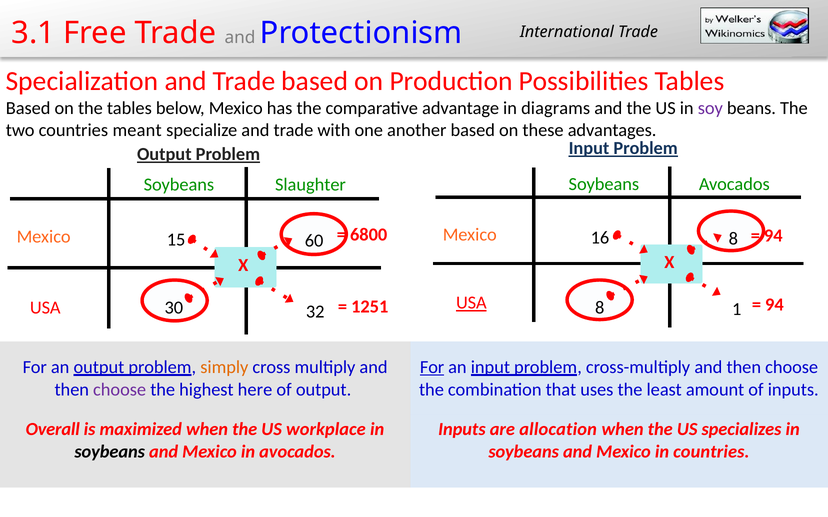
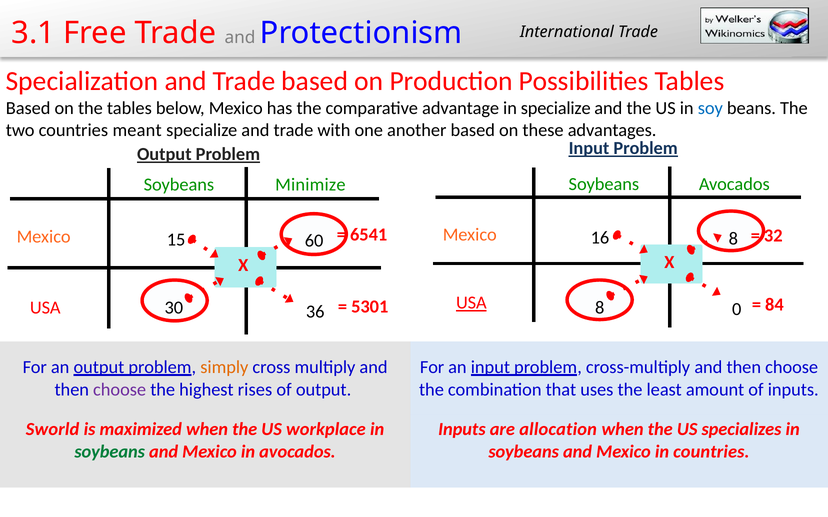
in diagrams: diagrams -> specialize
soy colour: purple -> blue
Slaughter: Slaughter -> Minimize
6800: 6800 -> 6541
94 at (773, 236): 94 -> 32
94 at (774, 305): 94 -> 84
1251: 1251 -> 5301
1: 1 -> 0
32: 32 -> 36
For at (432, 367) underline: present -> none
here: here -> rises
Overall: Overall -> Sworld
soybeans at (110, 452) colour: black -> green
